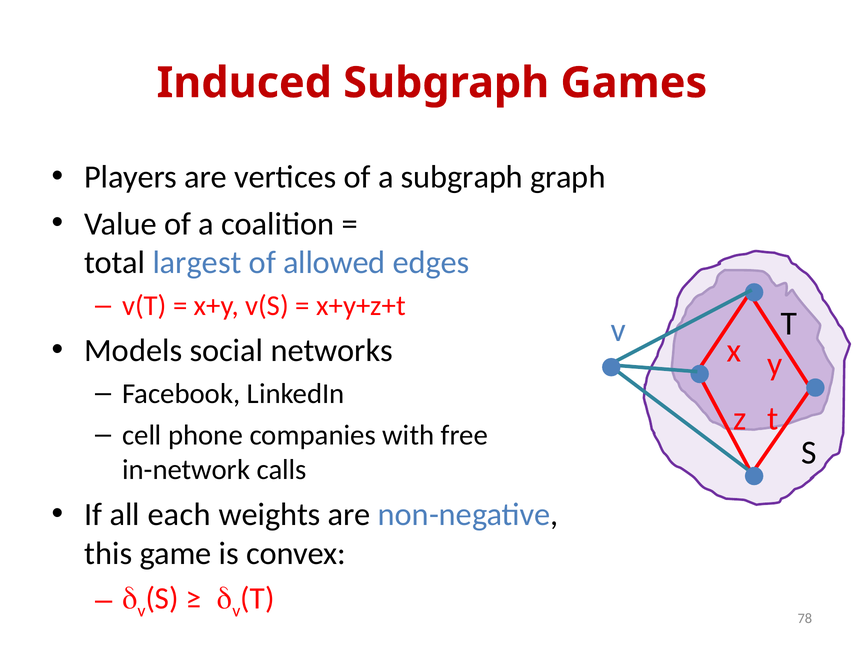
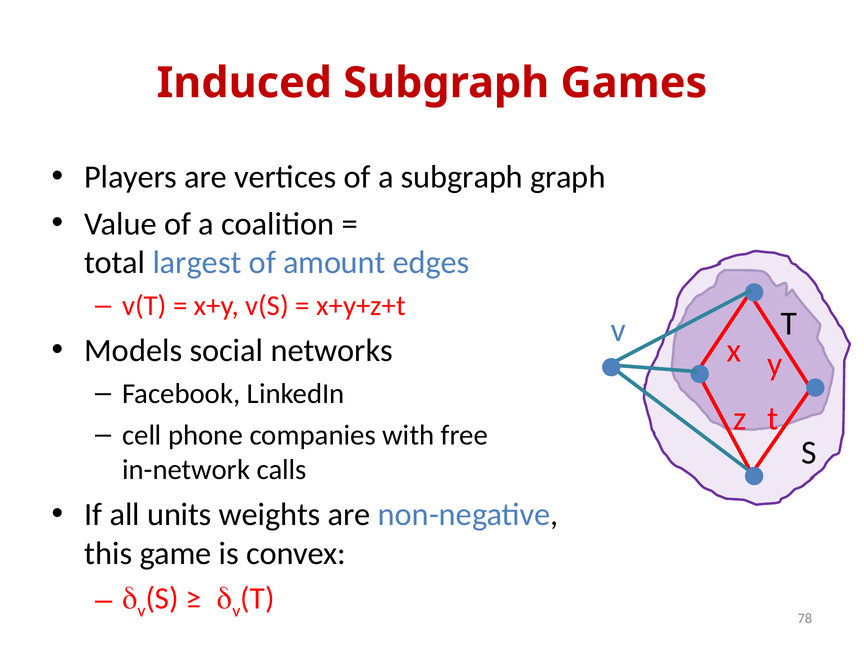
allowed: allowed -> amount
each: each -> units
